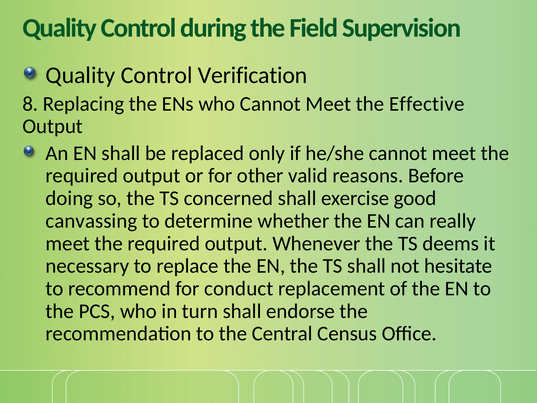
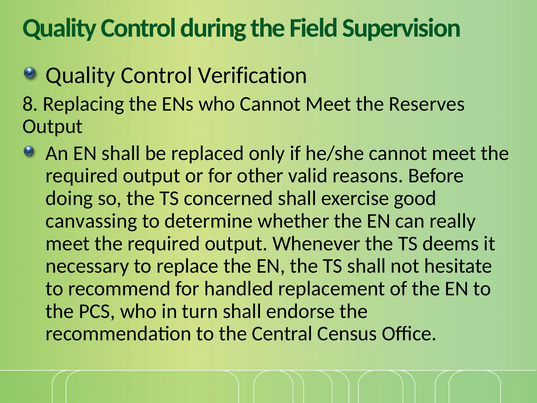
Effective: Effective -> Reserves
conduct: conduct -> handled
